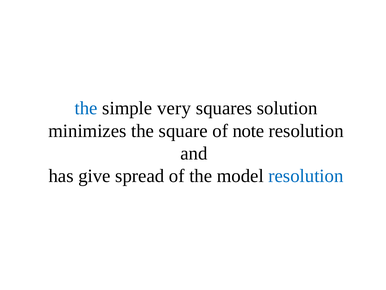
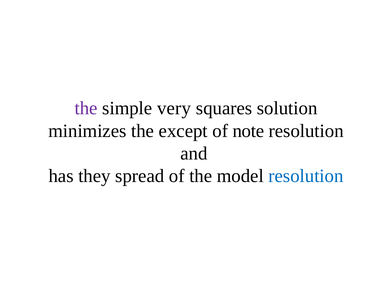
the at (86, 108) colour: blue -> purple
square: square -> except
give: give -> they
